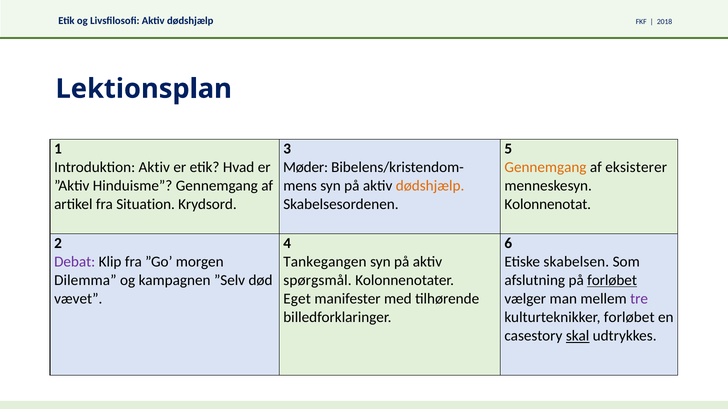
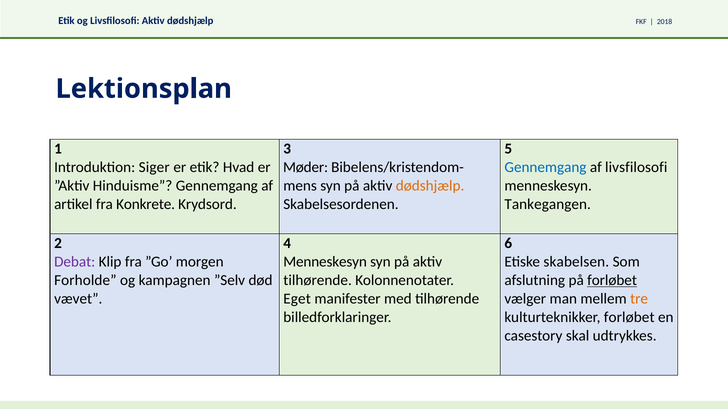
Introduktion Aktiv: Aktiv -> Siger
Gennemgang at (545, 167) colour: orange -> blue
af eksisterer: eksisterer -> livsfilosofi
Situation: Situation -> Konkrete
Kolonnenotat: Kolonnenotat -> Tankegangen
Tankegangen at (325, 262): Tankegangen -> Menneskesyn
Dilemma: Dilemma -> Forholde
spørgsmål at (318, 281): spørgsmål -> tilhørende
tre colour: purple -> orange
skal underline: present -> none
